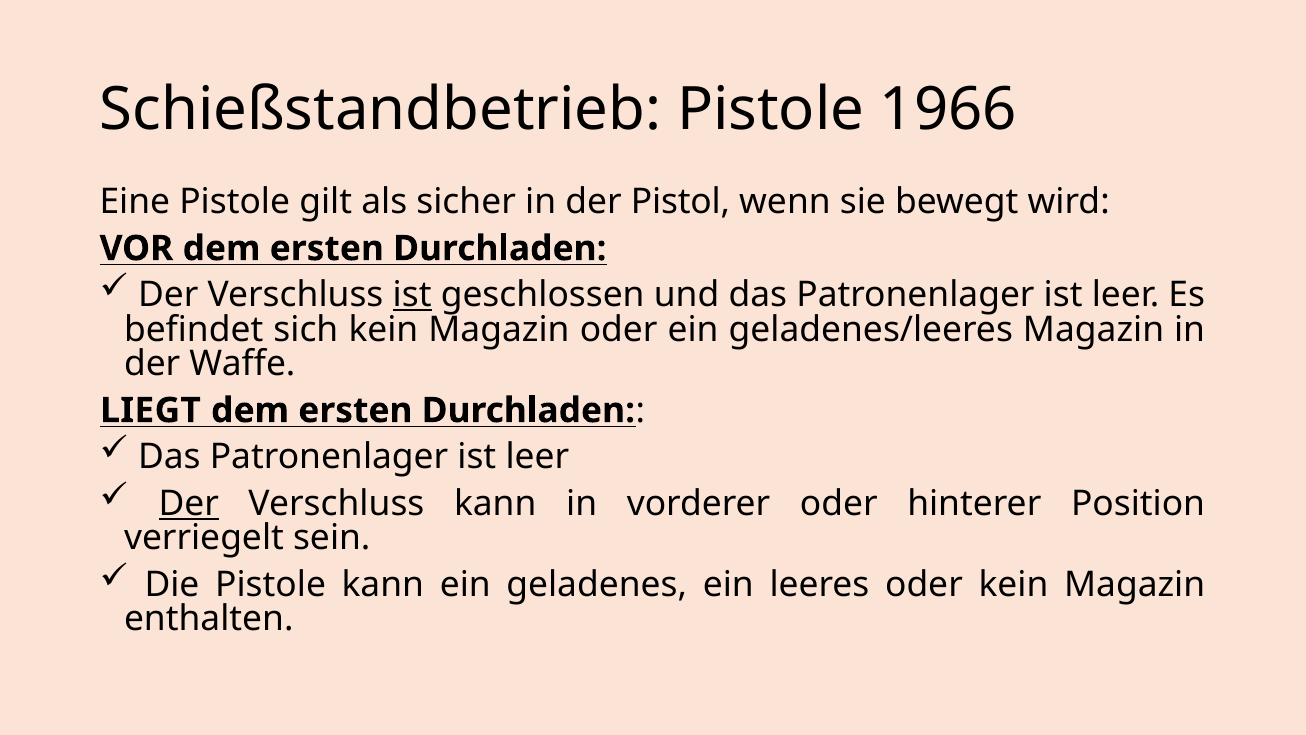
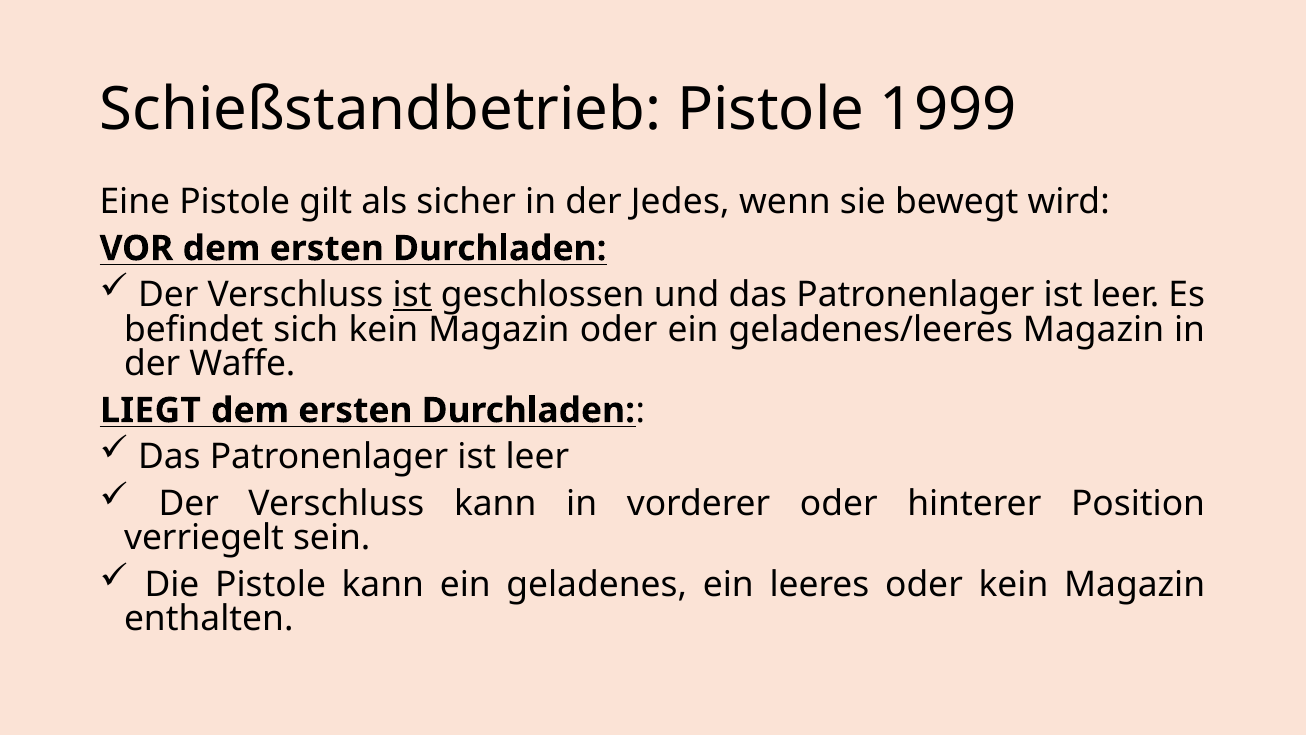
1966: 1966 -> 1999
Pistol: Pistol -> Jedes
Der at (189, 503) underline: present -> none
